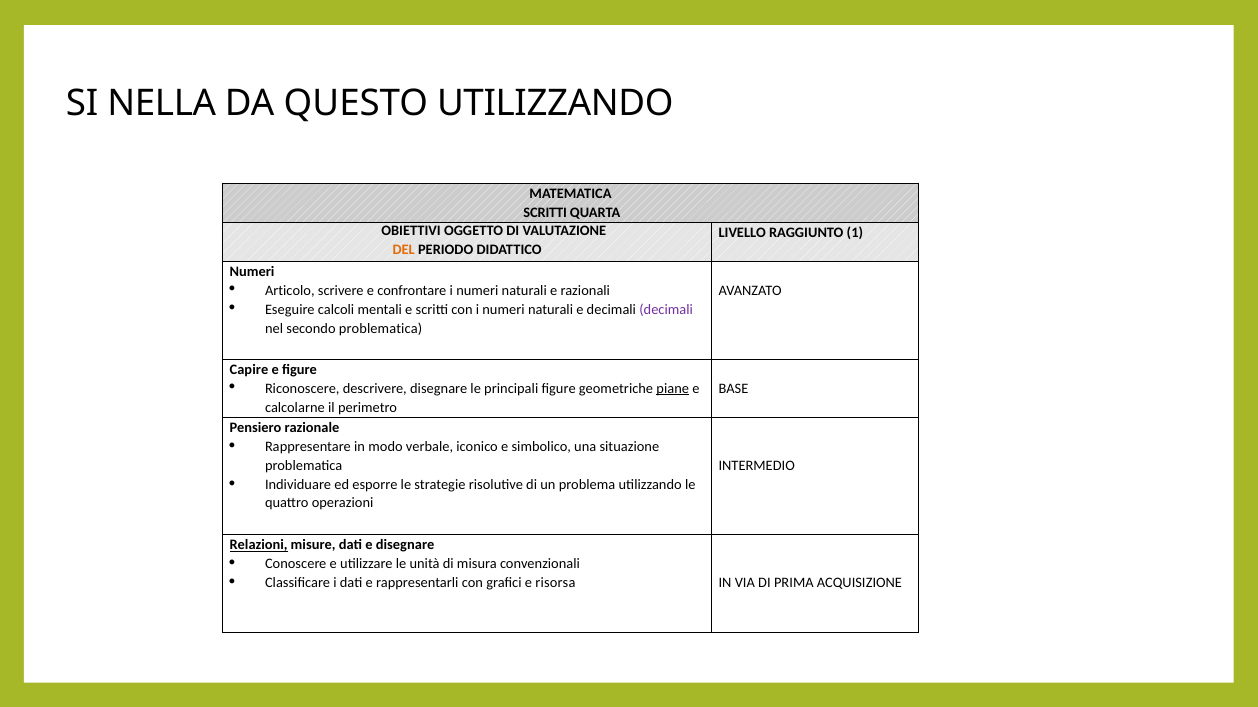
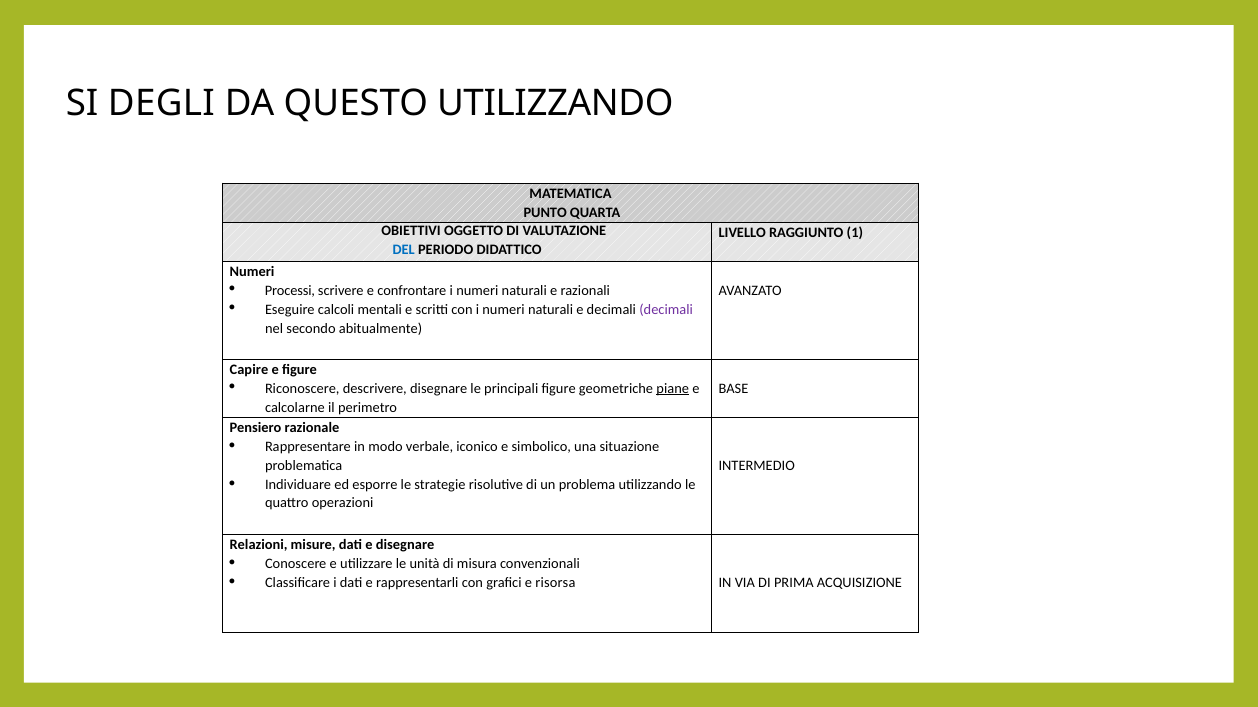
NELLA: NELLA -> DEGLI
SCRITTI at (545, 213): SCRITTI -> PUNTO
DEL colour: orange -> blue
Articolo: Articolo -> Processi
secondo problematica: problematica -> abitualmente
Relazioni underline: present -> none
